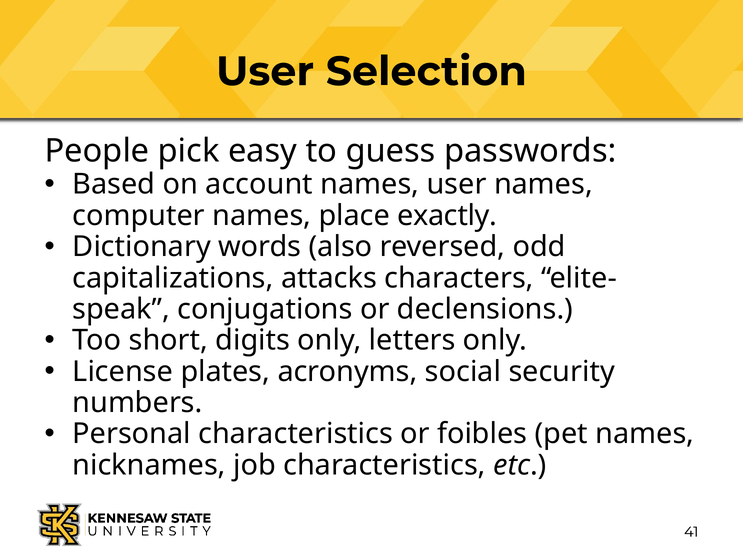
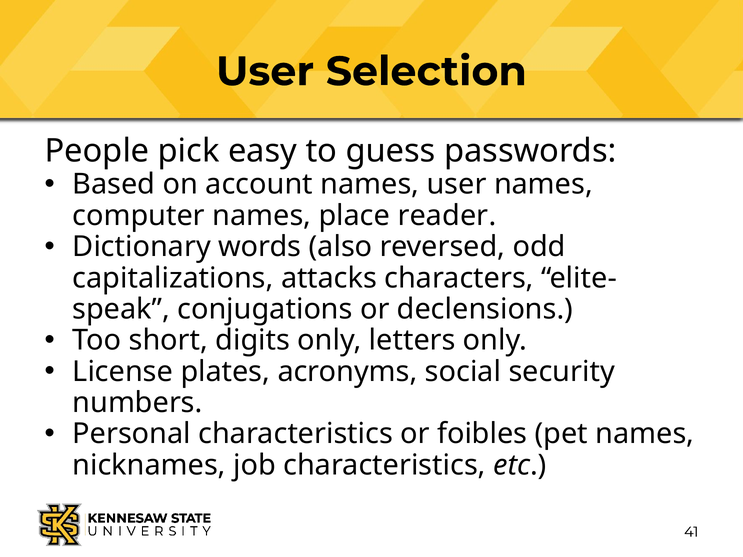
exactly: exactly -> reader
